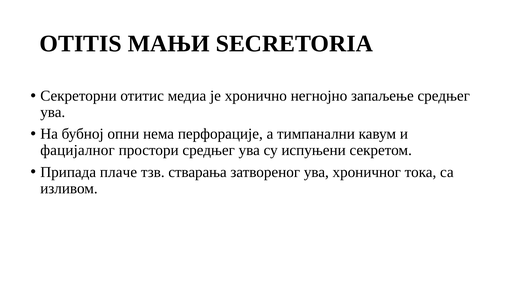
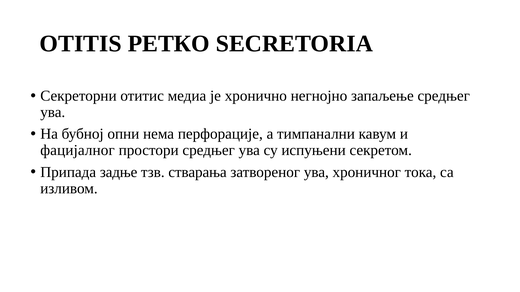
МАЊИ: МАЊИ -> РЕТКО
плаче: плаче -> задње
